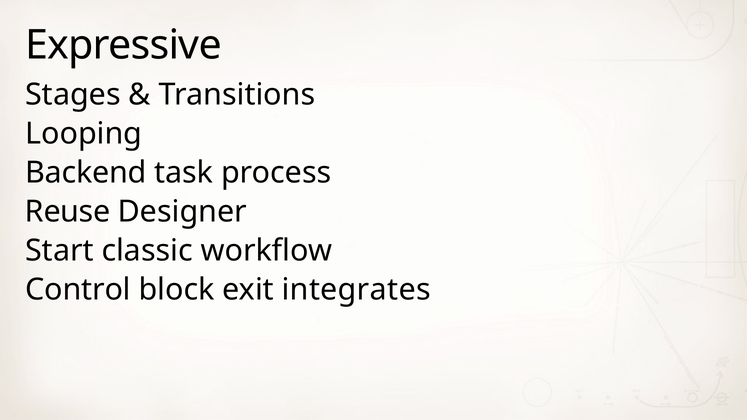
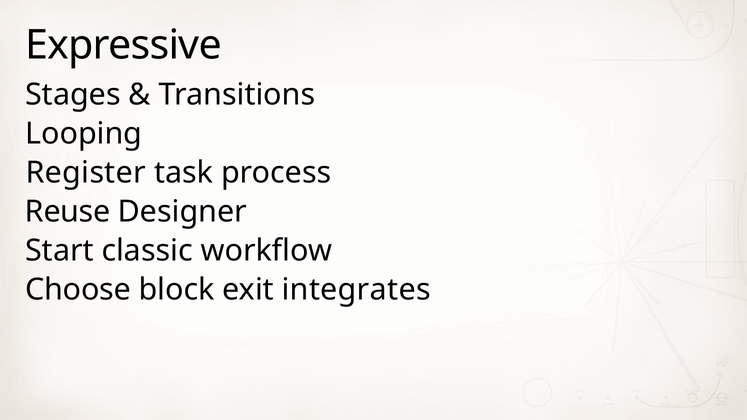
Backend: Backend -> Register
Control: Control -> Choose
